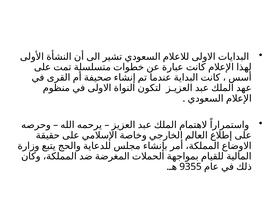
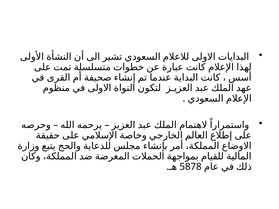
9355: 9355 -> 5878
